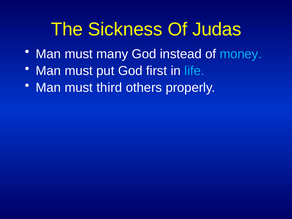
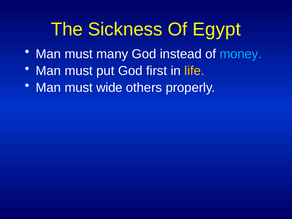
Judas: Judas -> Egypt
life colour: light blue -> yellow
third: third -> wide
